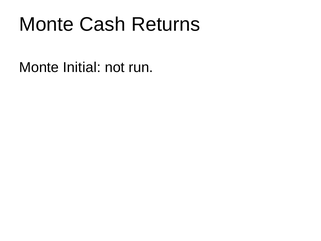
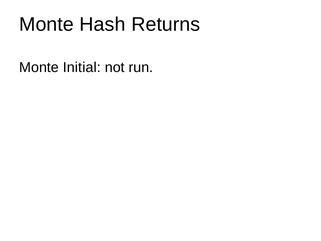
Cash: Cash -> Hash
